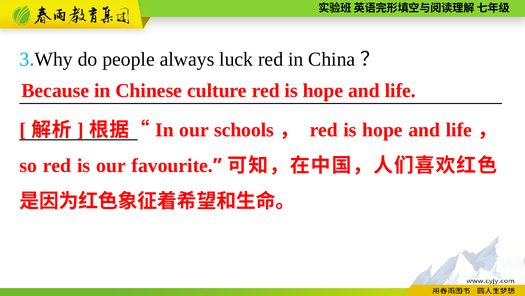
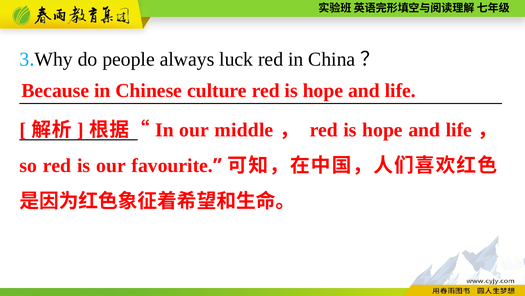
schools: schools -> middle
